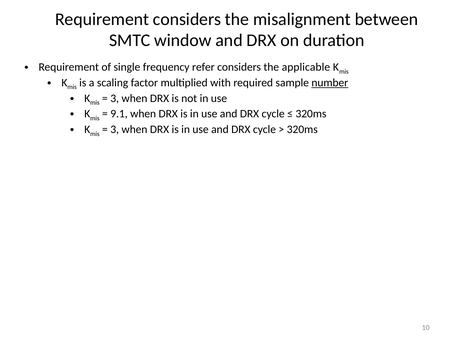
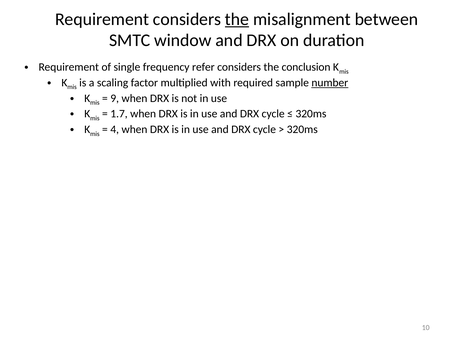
the at (237, 19) underline: none -> present
applicable: applicable -> conclusion
3 at (115, 98): 3 -> 9
9.1: 9.1 -> 1.7
3 at (115, 129): 3 -> 4
